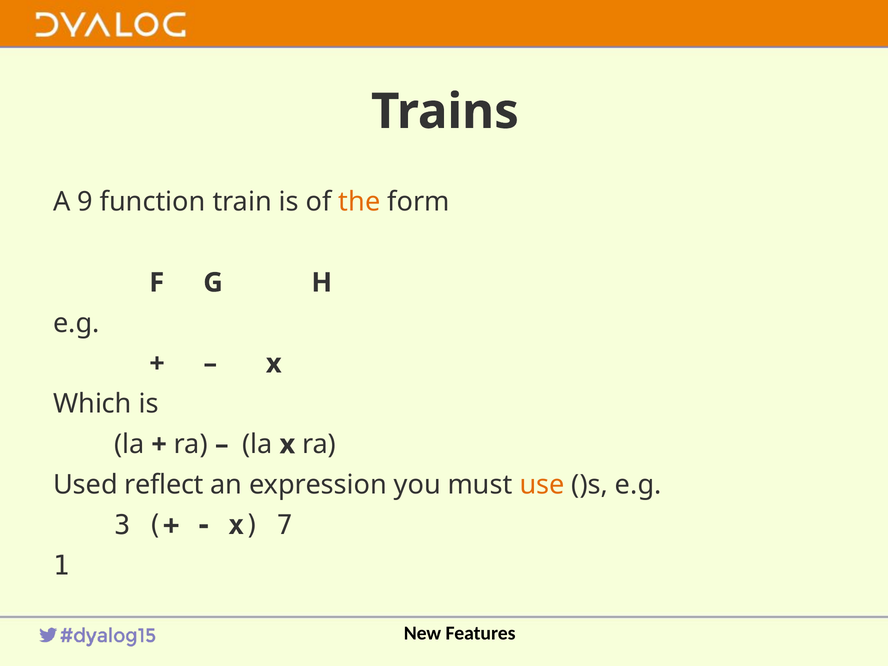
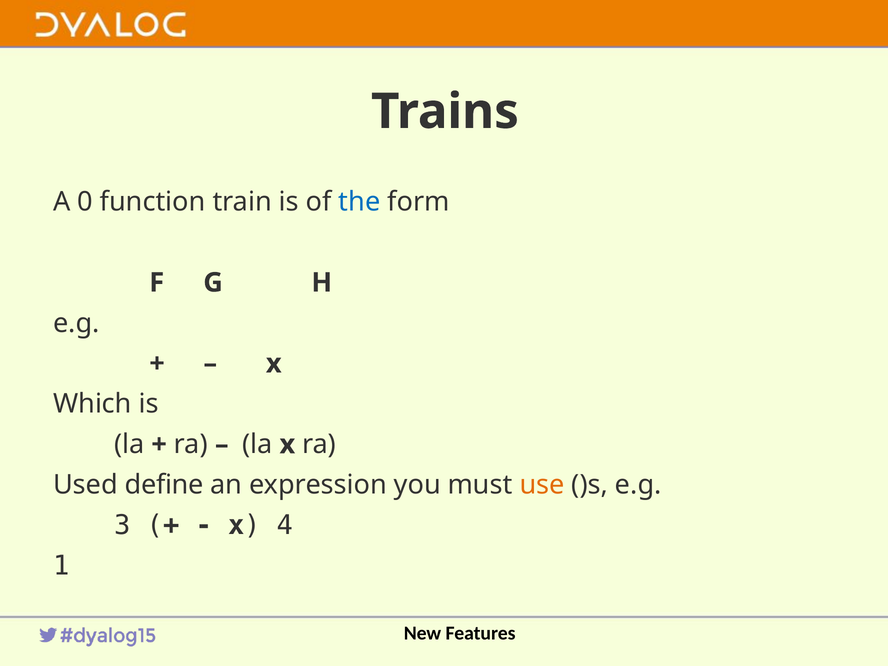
9: 9 -> 0
the colour: orange -> blue
reflect: reflect -> define
7: 7 -> 4
